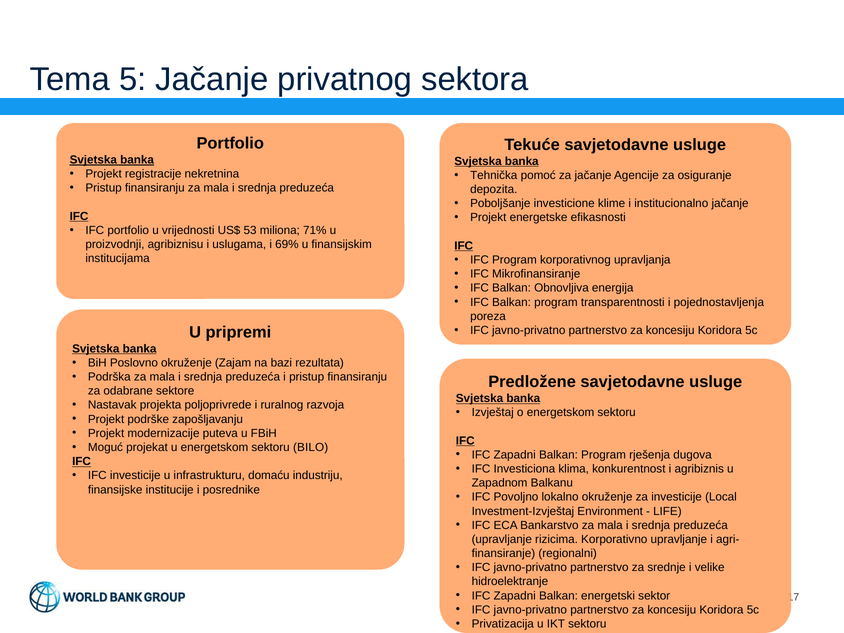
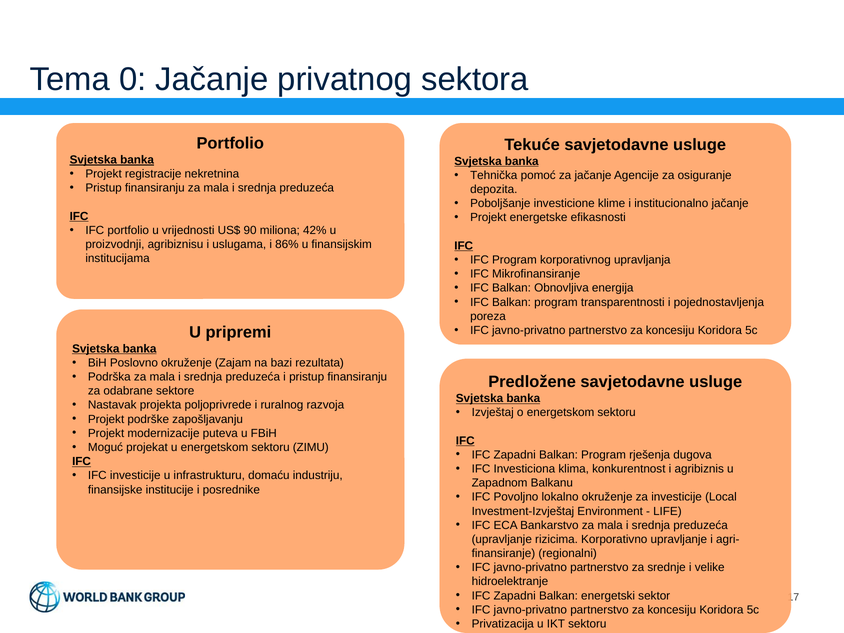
5: 5 -> 0
53: 53 -> 90
71%: 71% -> 42%
69%: 69% -> 86%
BILO: BILO -> ZIMU
